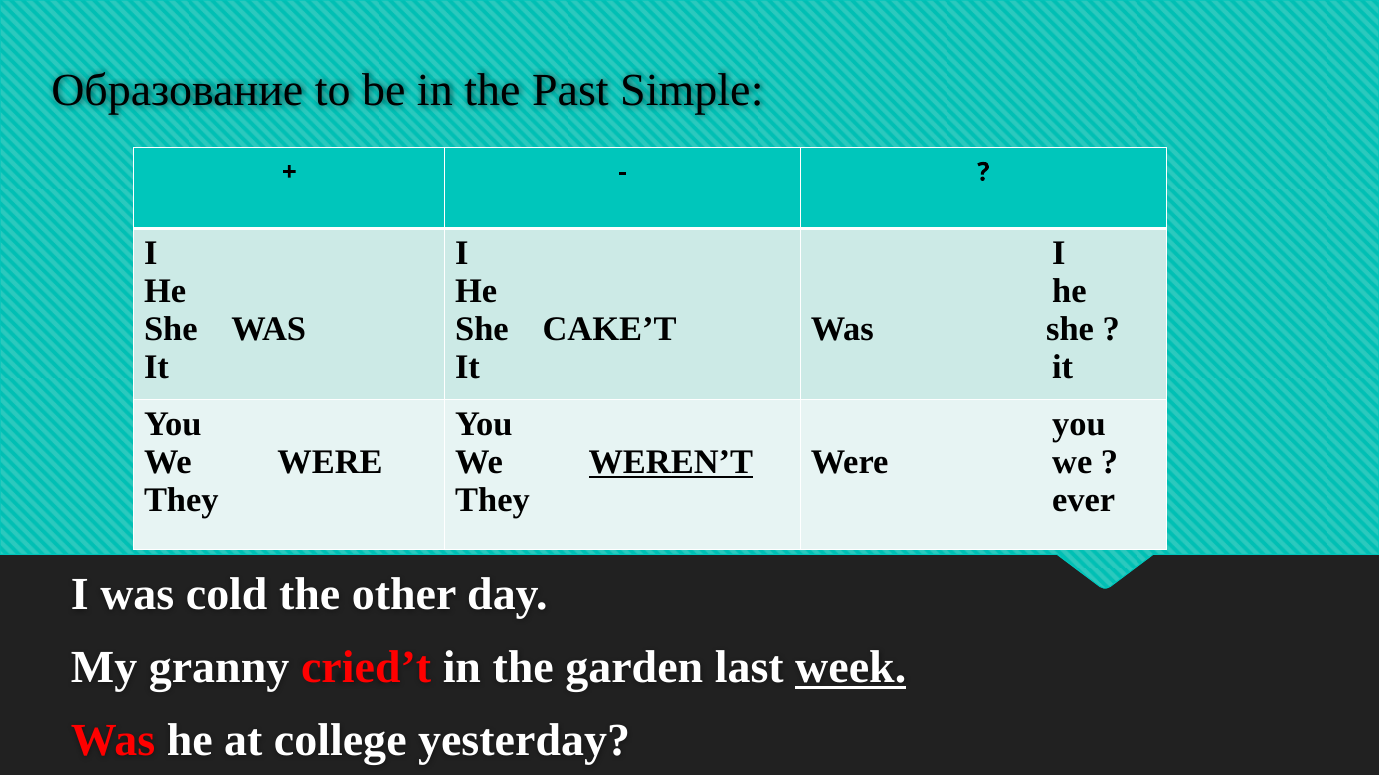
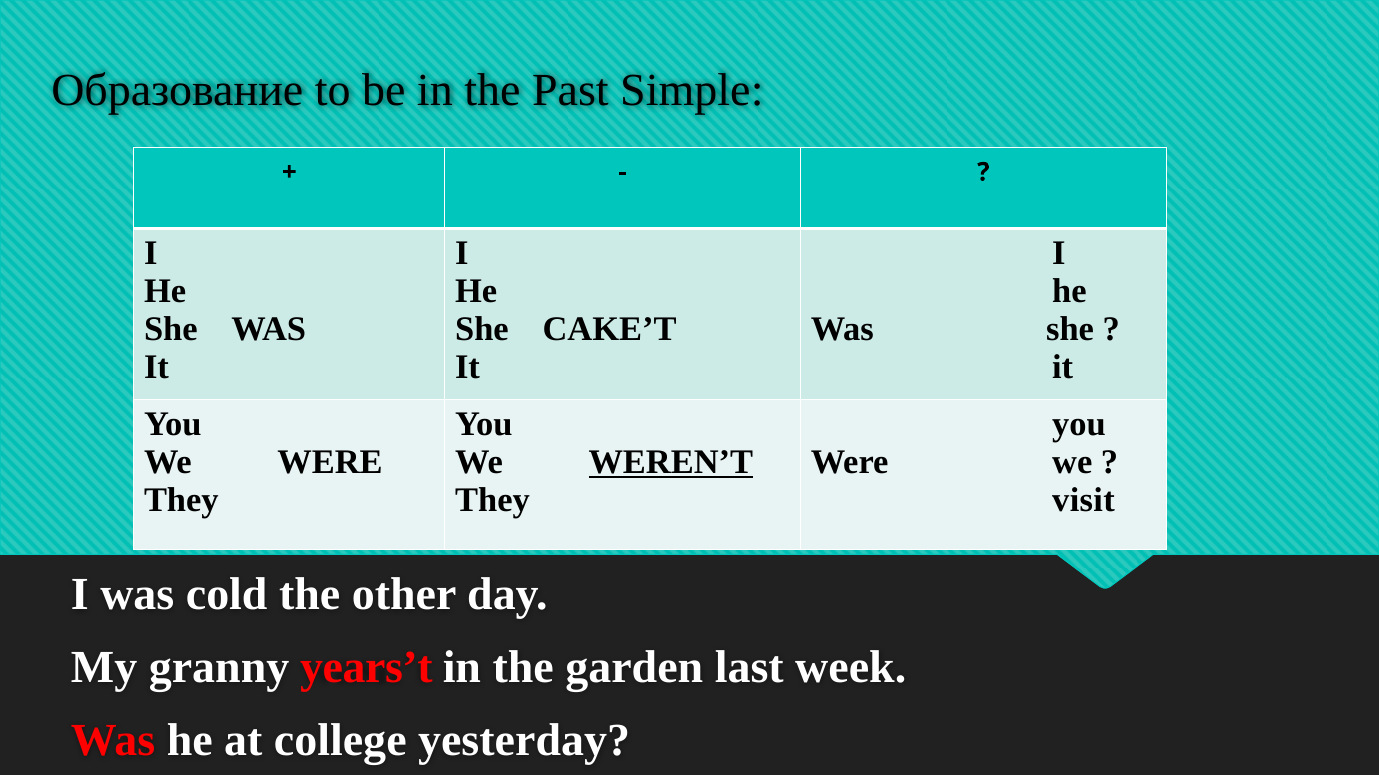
ever: ever -> visit
cried’t: cried’t -> years’t
week underline: present -> none
